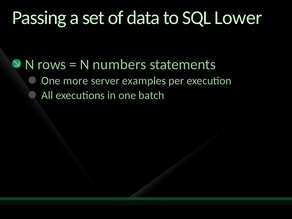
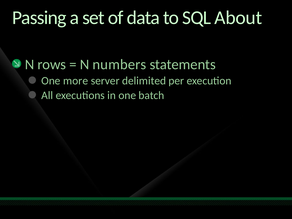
Lower: Lower -> About
examples: examples -> delimited
